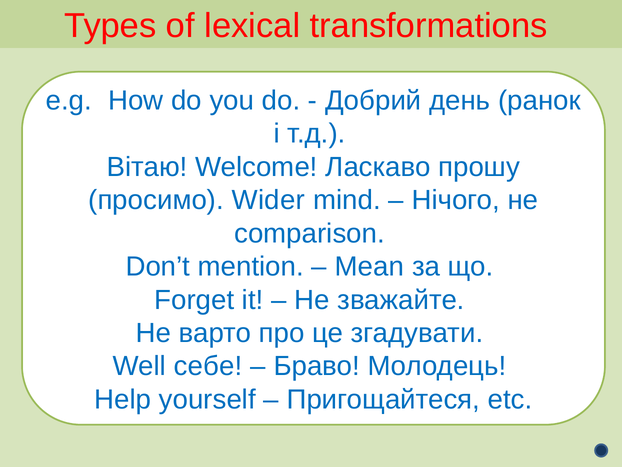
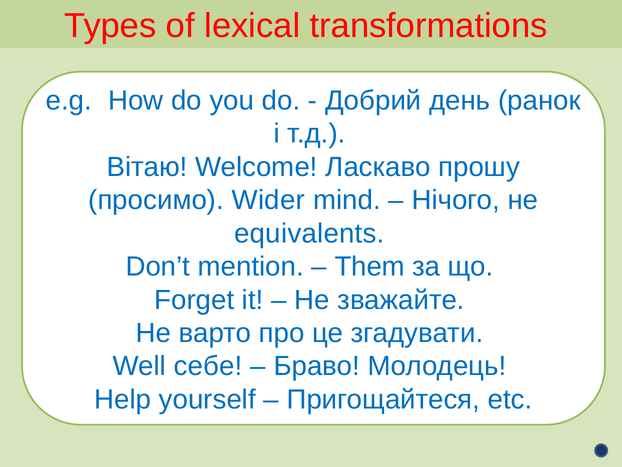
comparison: comparison -> equivalents
Mean: Mean -> Them
